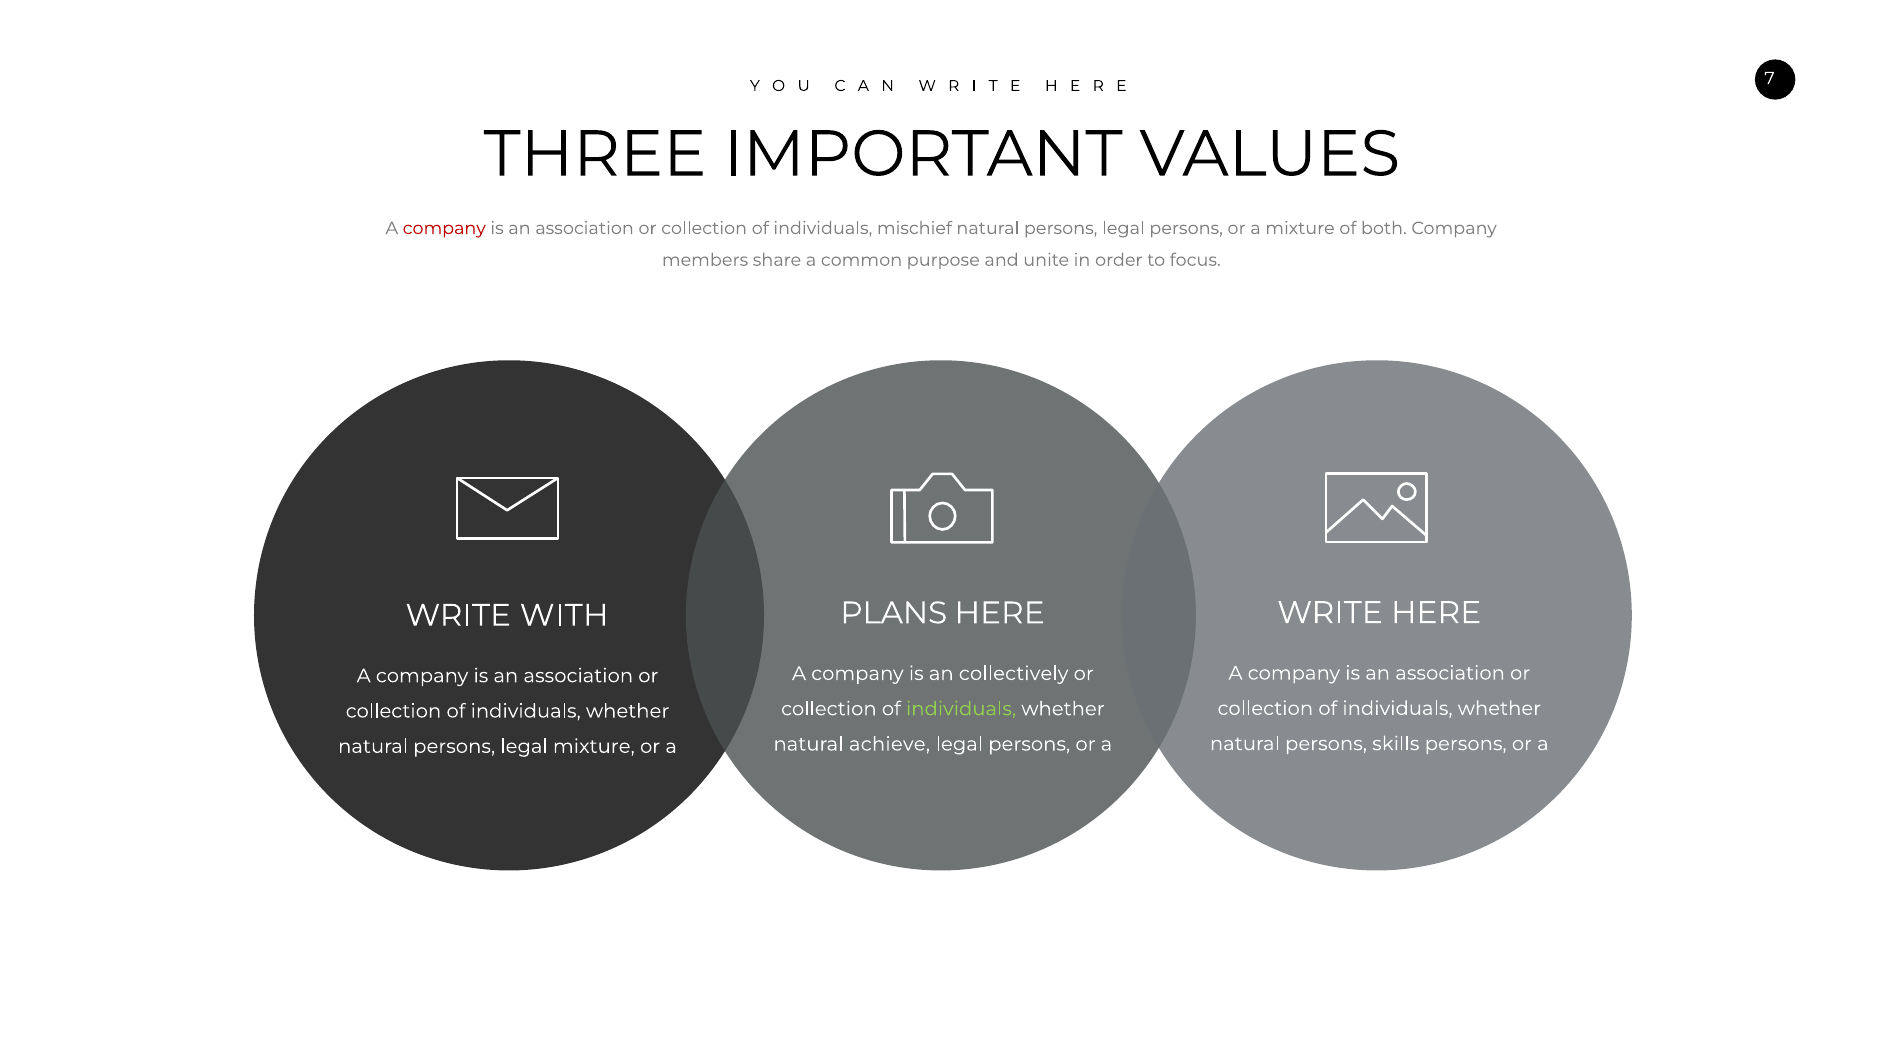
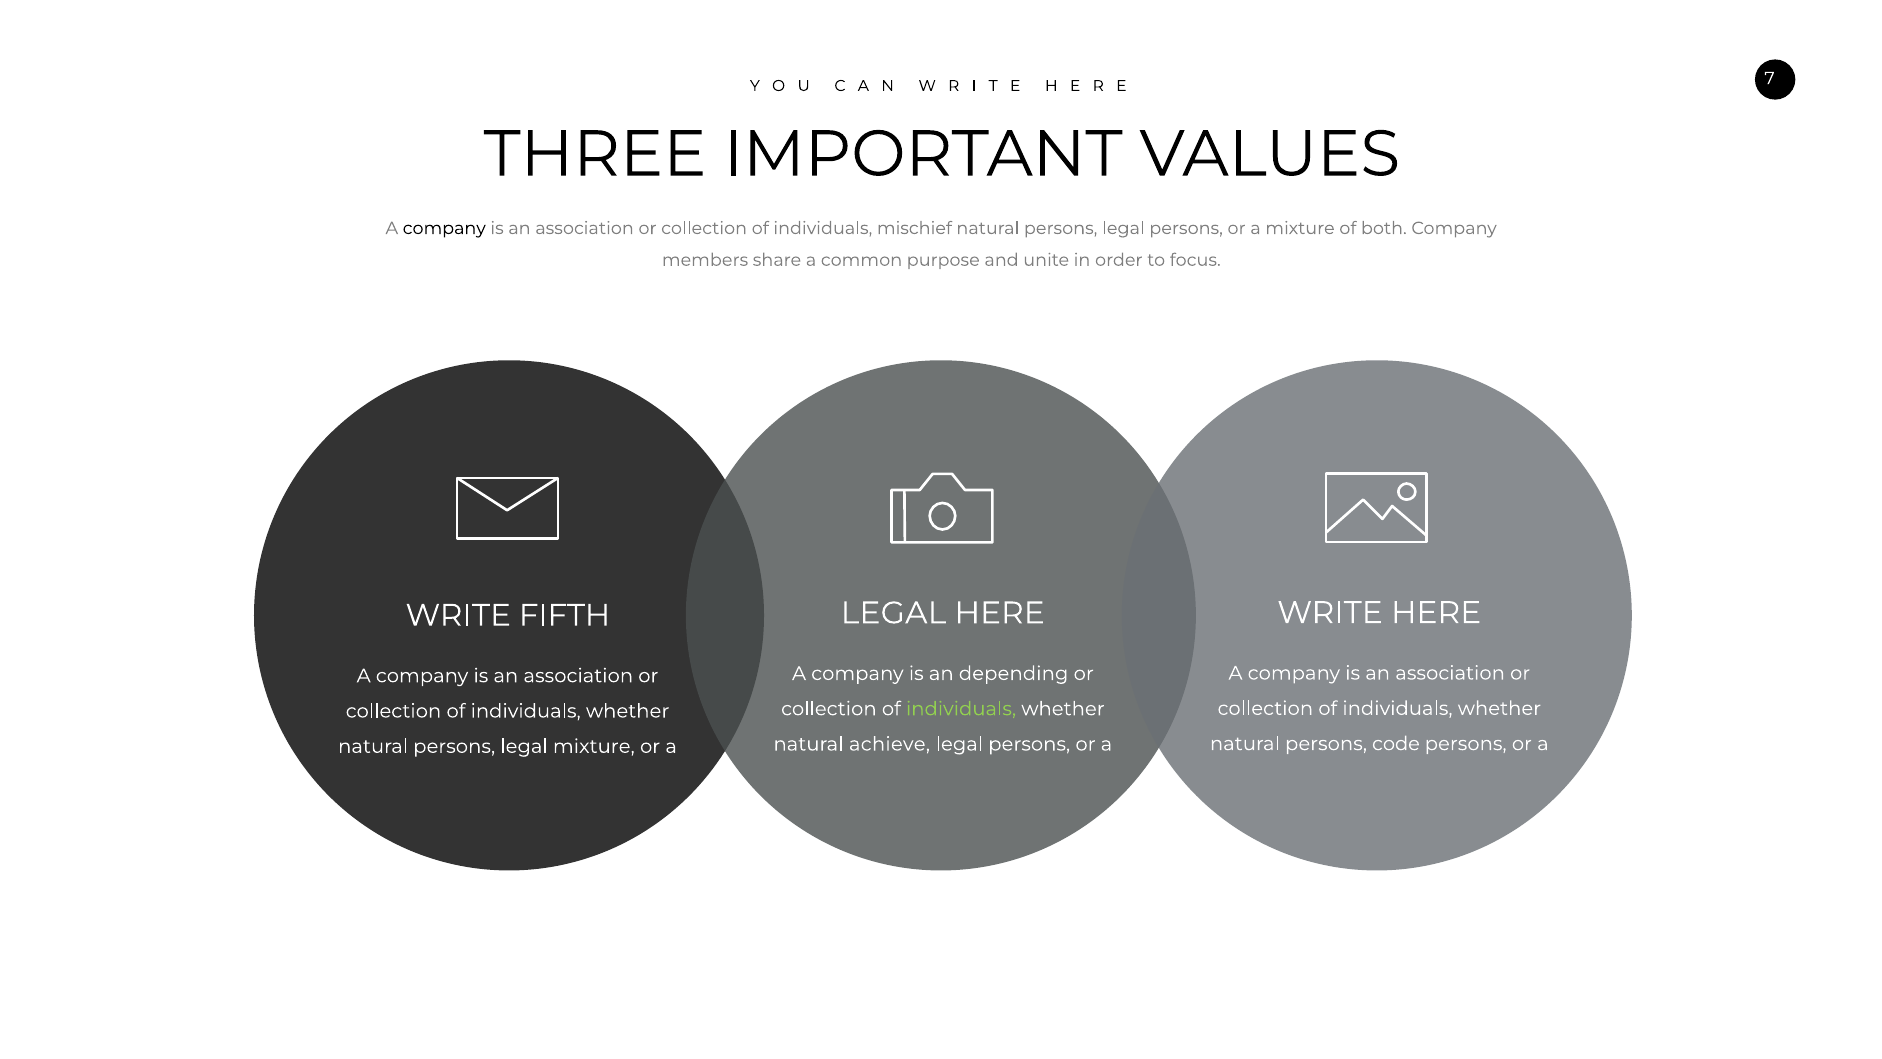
company at (444, 228) colour: red -> black
PLANS at (894, 613): PLANS -> LEGAL
WITH: WITH -> FIFTH
collectively: collectively -> depending
skills: skills -> code
